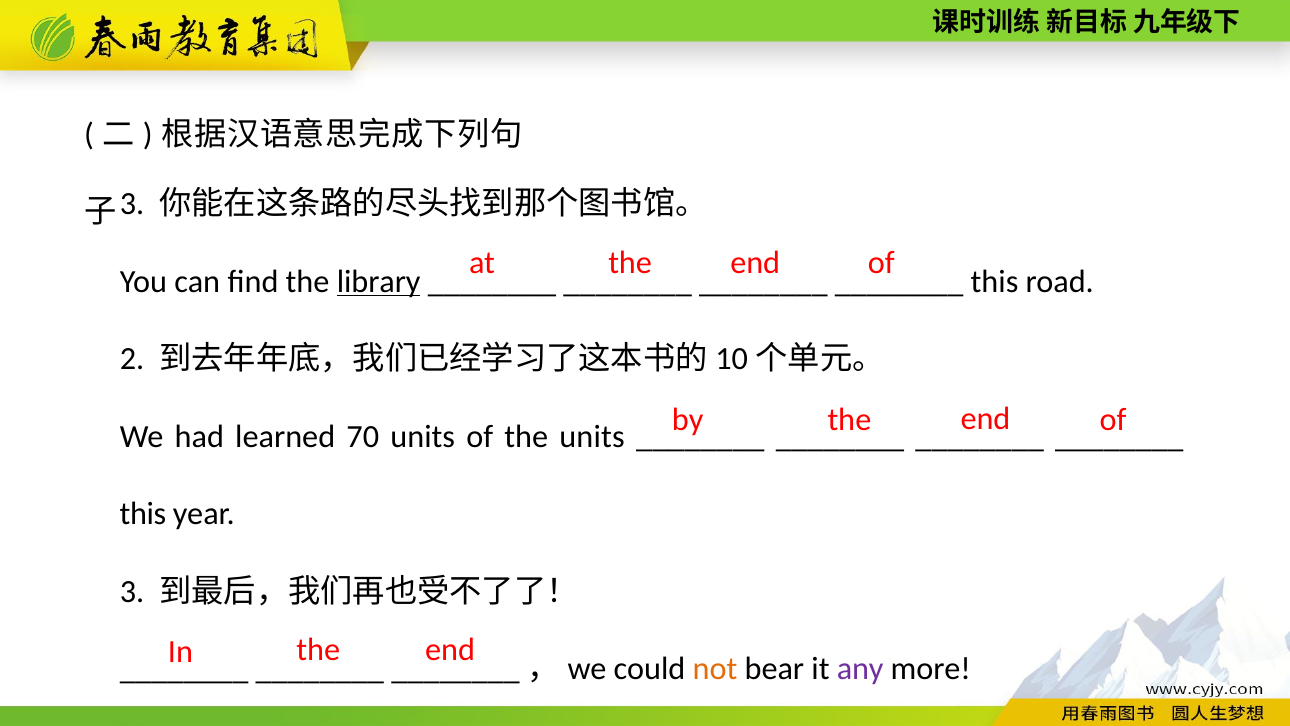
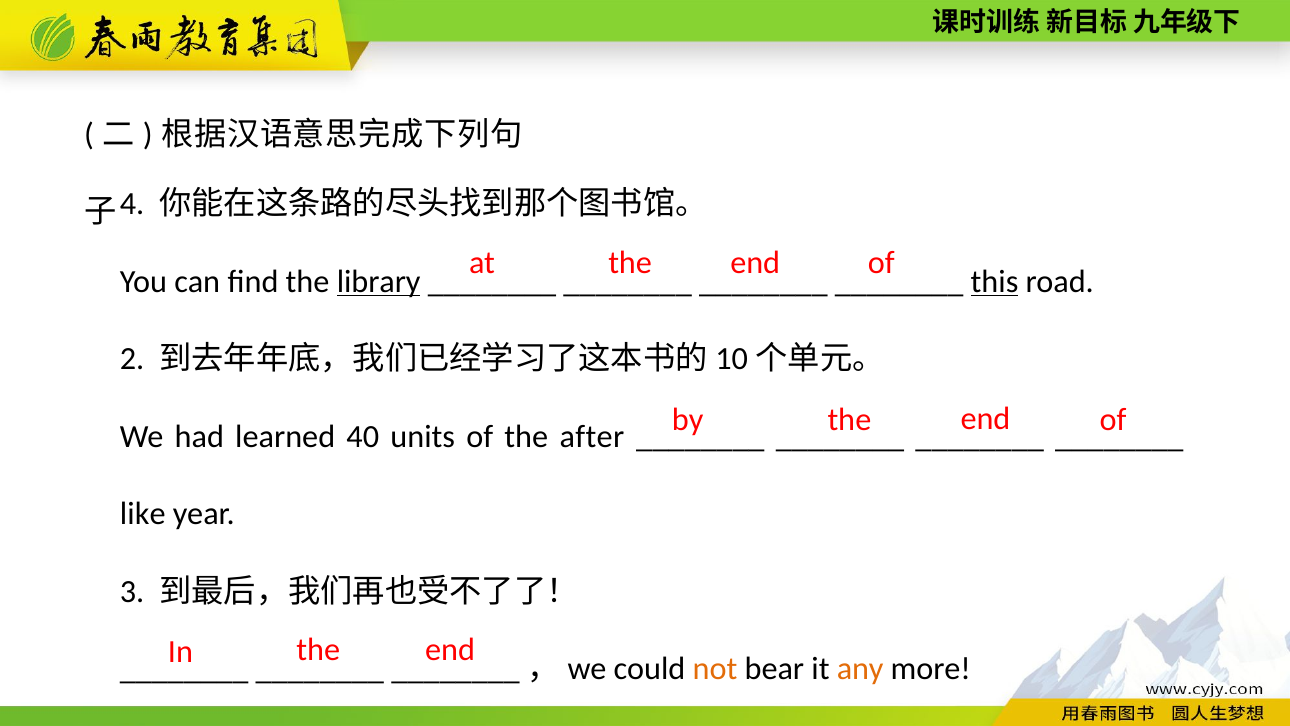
3 at (132, 204): 3 -> 4
this at (995, 281) underline: none -> present
70: 70 -> 40
the units: units -> after
this at (143, 514): this -> like
any colour: purple -> orange
